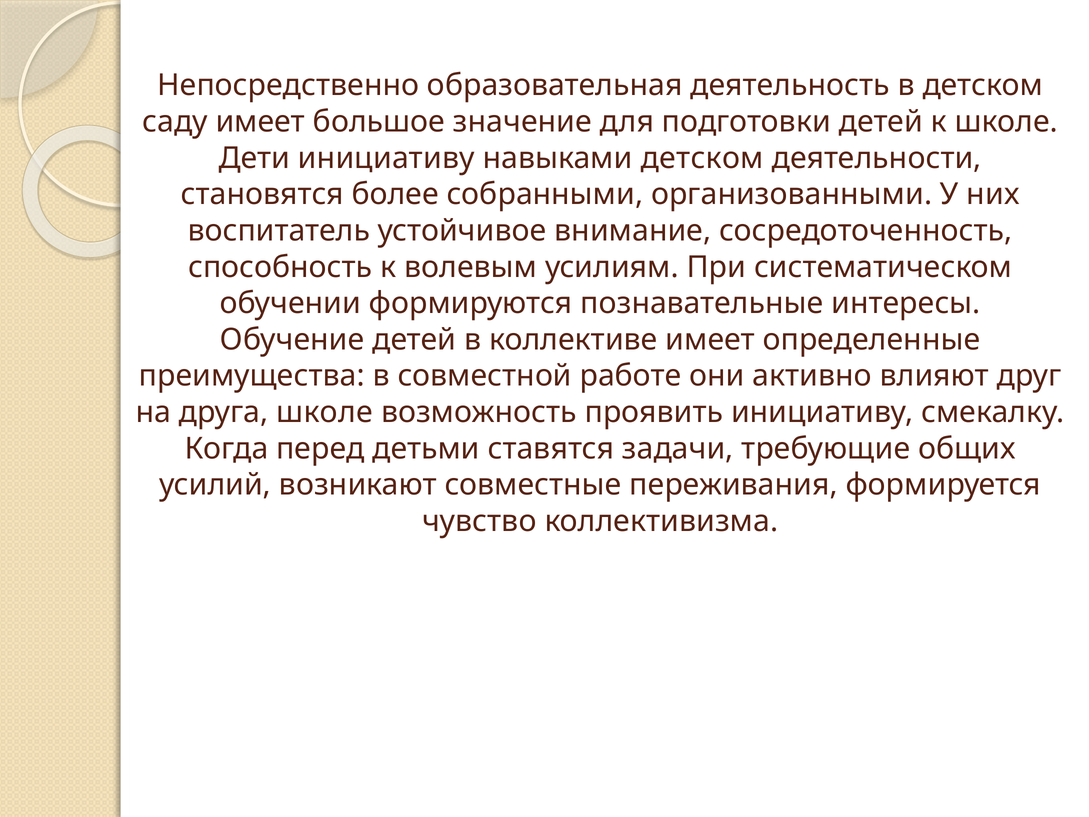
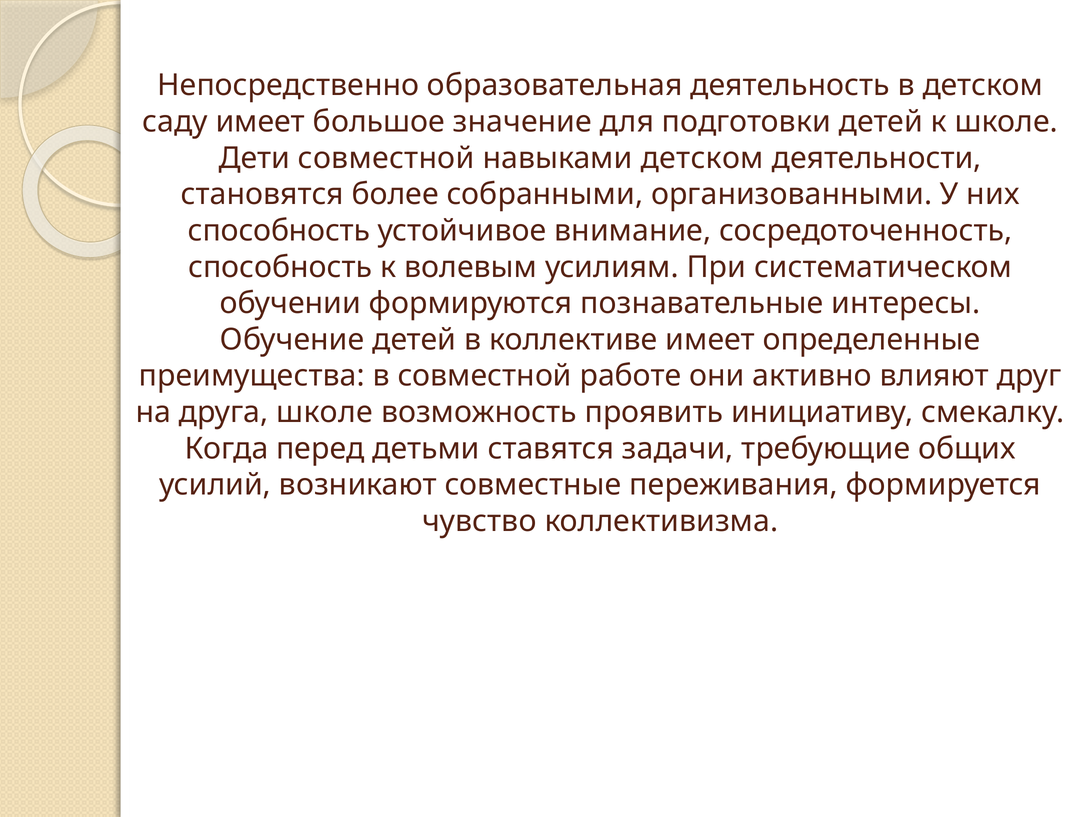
Дети инициативу: инициативу -> совместной
воспитатель at (279, 231): воспитатель -> способность
